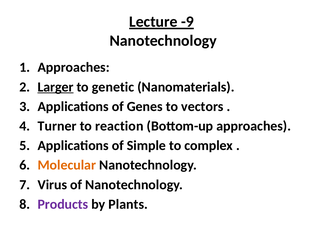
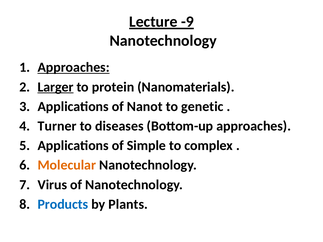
Approaches at (74, 67) underline: none -> present
genetic: genetic -> protein
Genes: Genes -> Nanot
vectors: vectors -> genetic
reaction: reaction -> diseases
Products colour: purple -> blue
